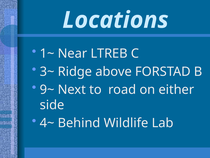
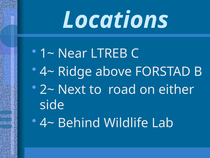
3~ at (47, 71): 3~ -> 4~
9~: 9~ -> 2~
